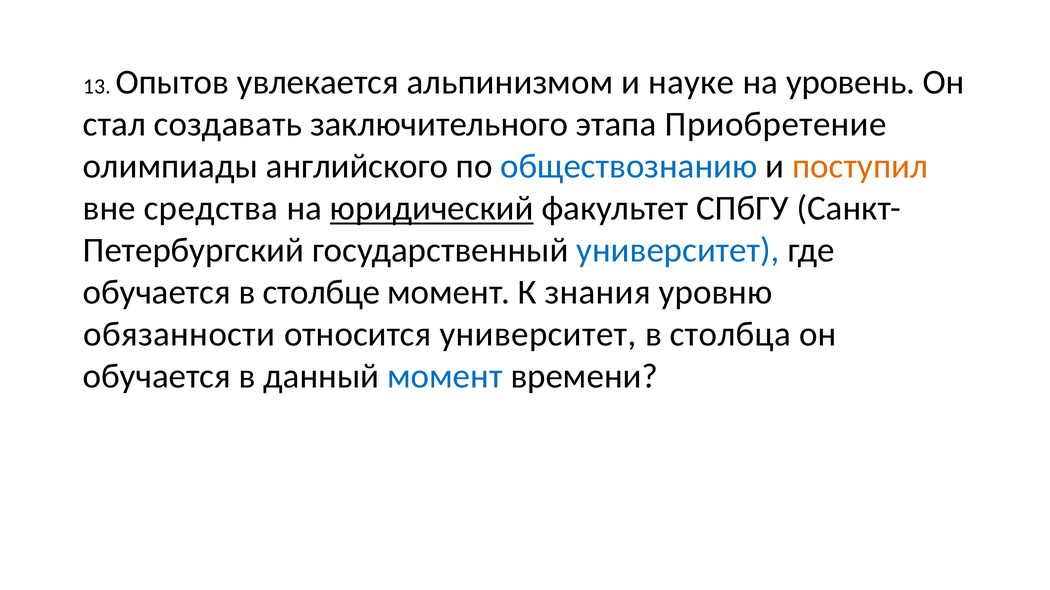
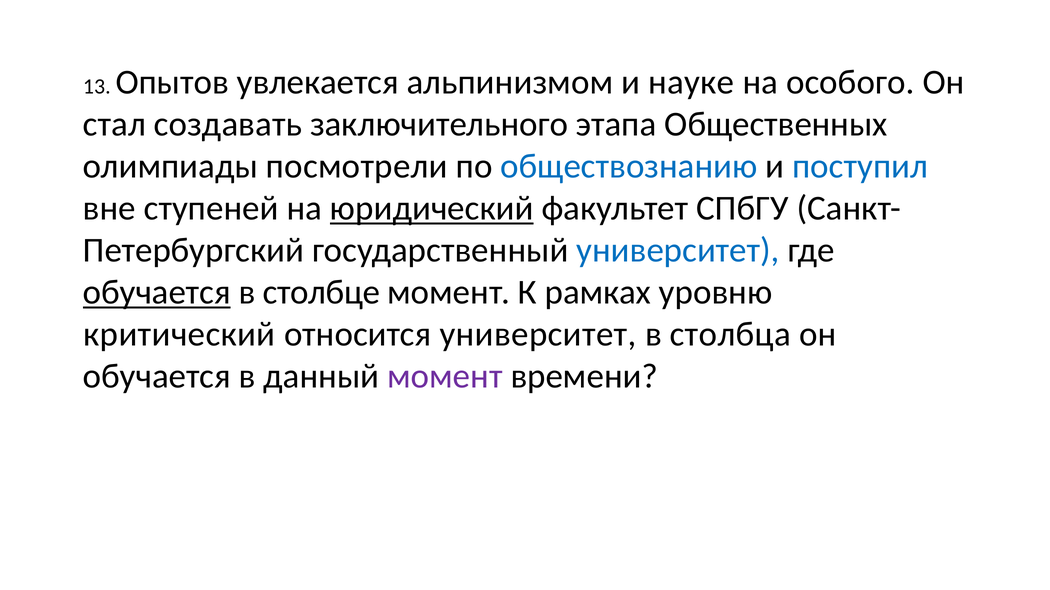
уровень: уровень -> особого
Приобретение: Приобретение -> Общественных
английского: английского -> посмотрели
поступил colour: orange -> blue
средства: средства -> ступеней
обучается at (157, 293) underline: none -> present
знания: знания -> рамках
обязанности: обязанности -> критический
момент at (445, 377) colour: blue -> purple
